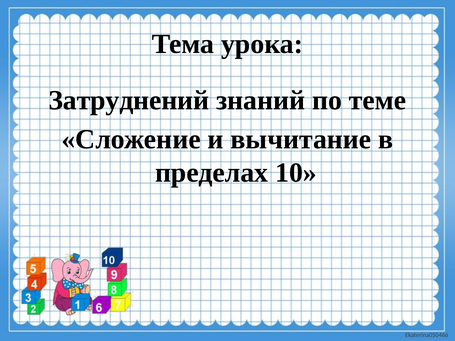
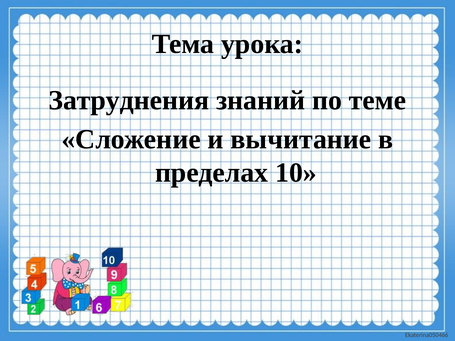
Затруднений: Затруднений -> Затруднения
